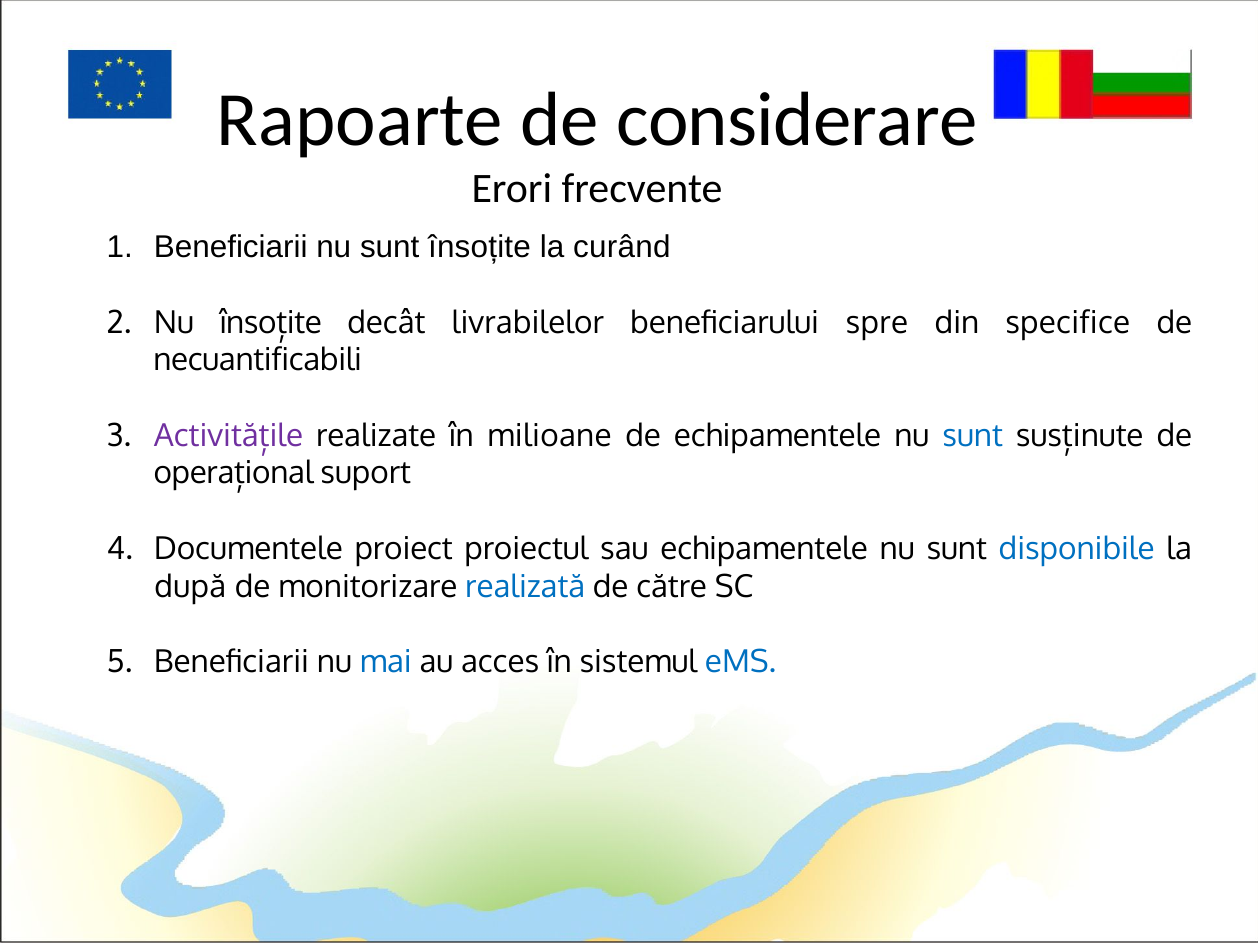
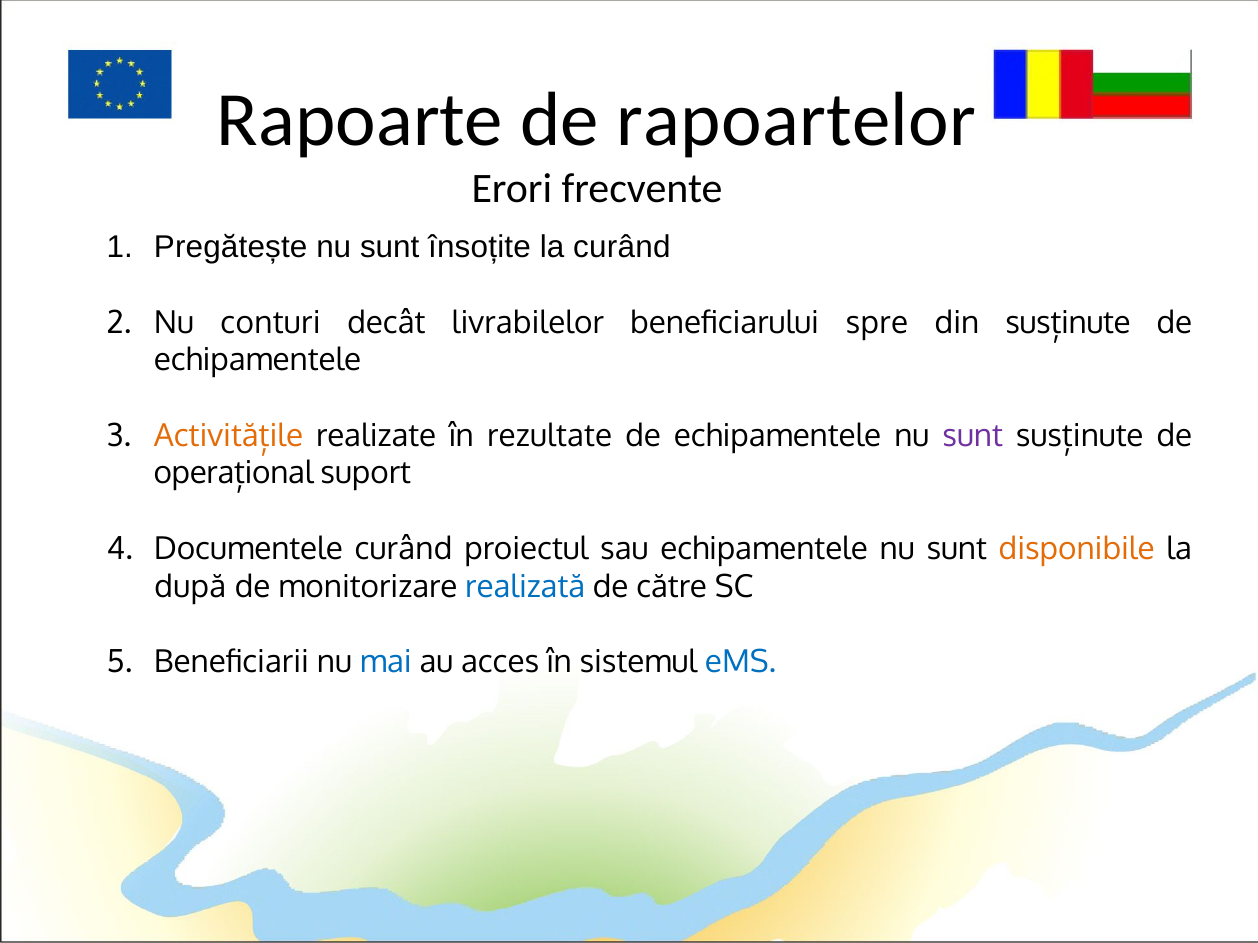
considerare: considerare -> rapoartelor
Beneficiarii at (231, 247): Beneficiarii -> Pregătește
Nu însoțite: însoțite -> conturi
din specifice: specifice -> susținute
necuantificabili at (258, 361): necuantificabili -> echipamentele
Activitățile colour: purple -> orange
milioane: milioane -> rezultate
sunt at (973, 436) colour: blue -> purple
Documentele proiect: proiect -> curând
disponibile colour: blue -> orange
